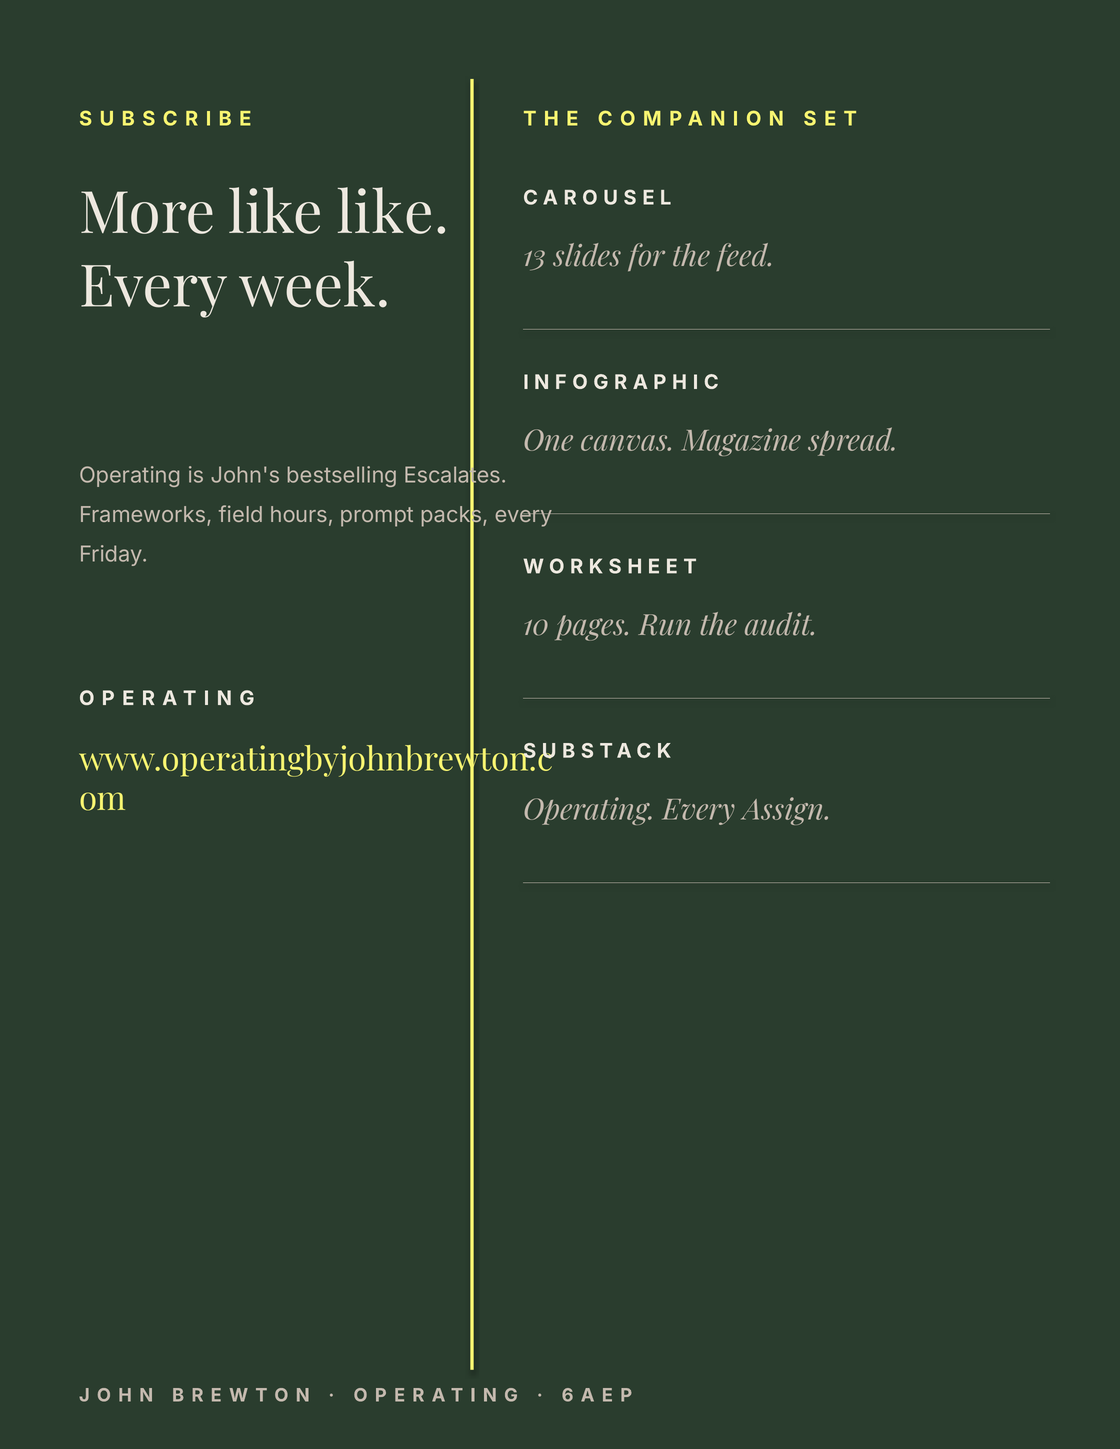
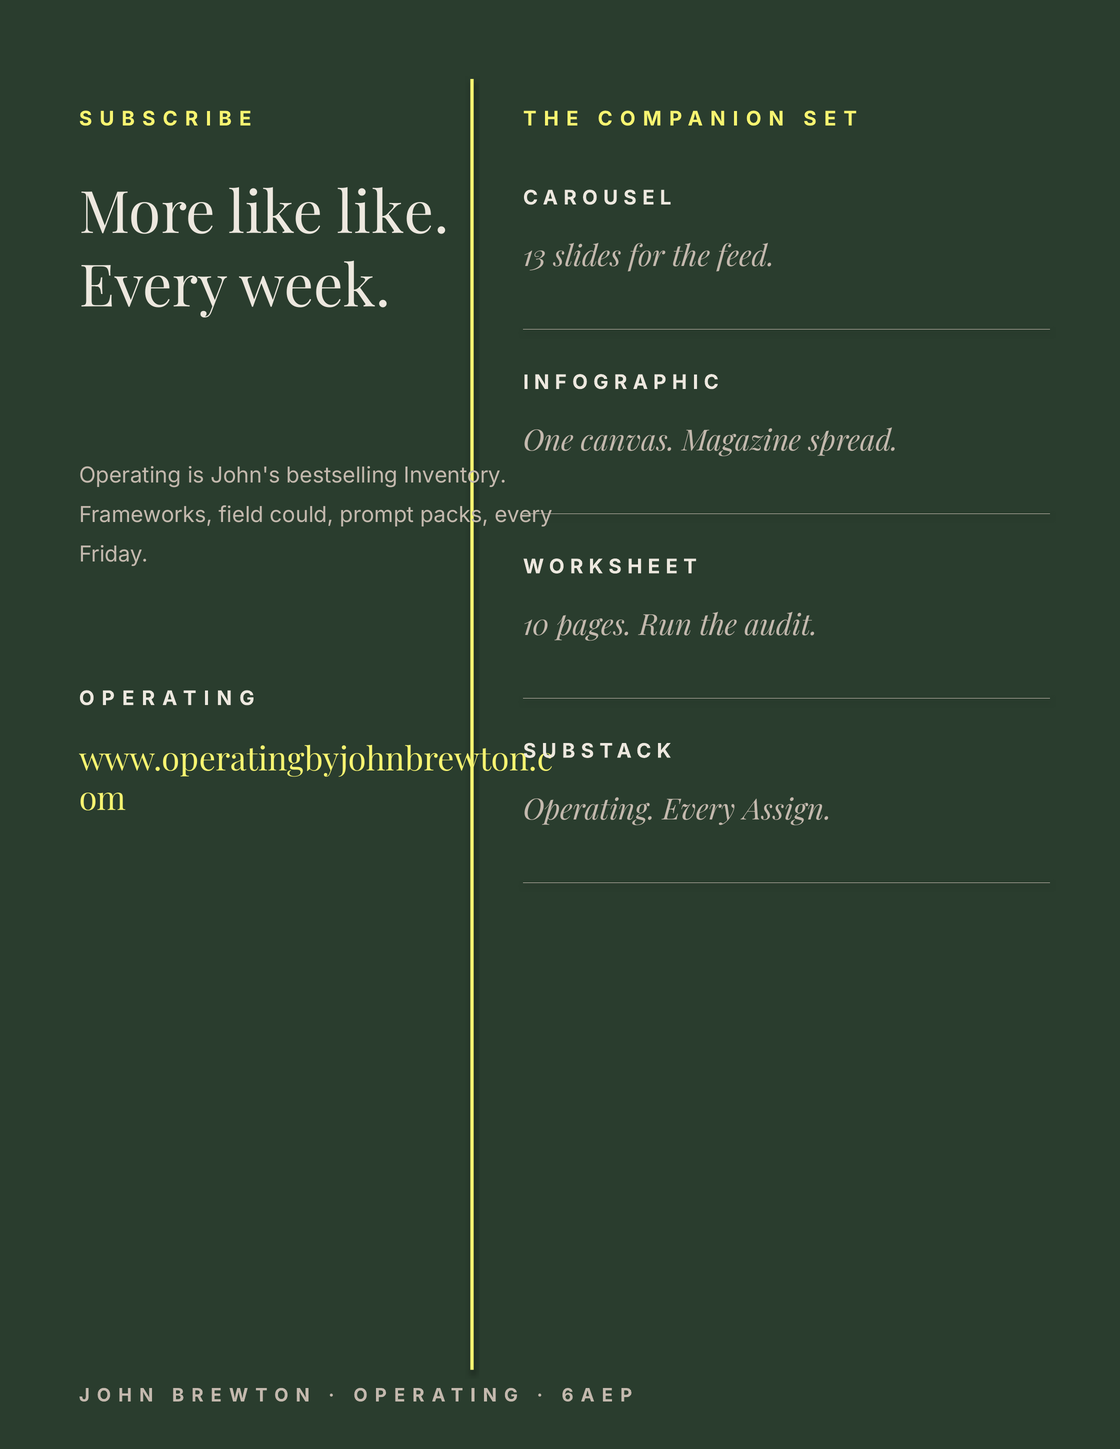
Escalates: Escalates -> Inventory
hours: hours -> could
